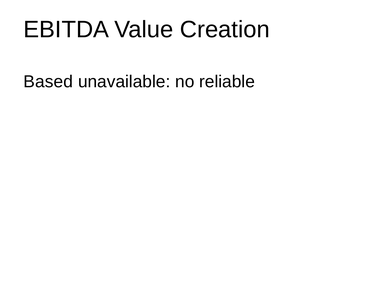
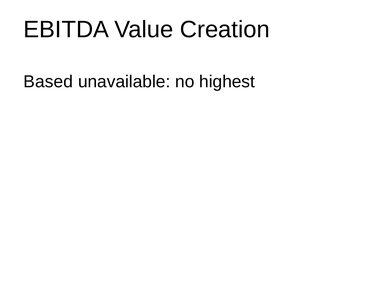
reliable: reliable -> highest
